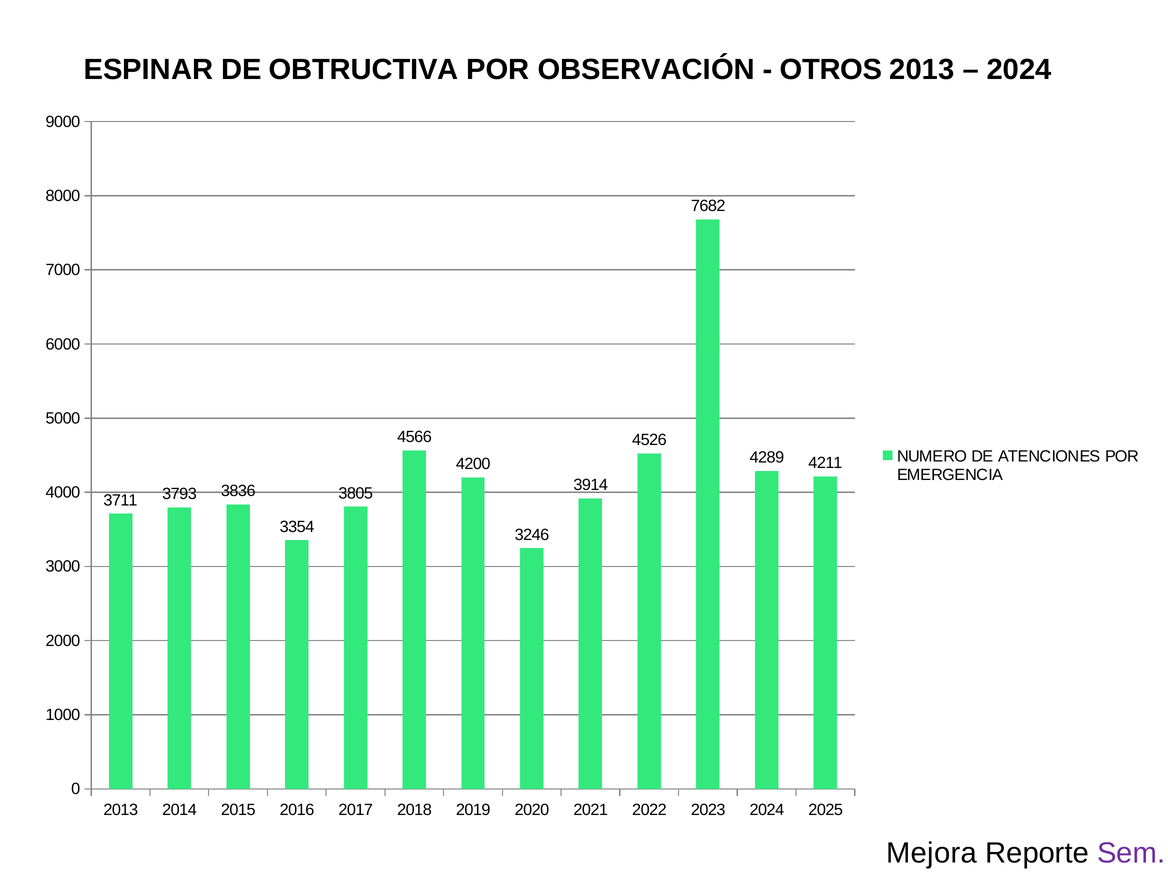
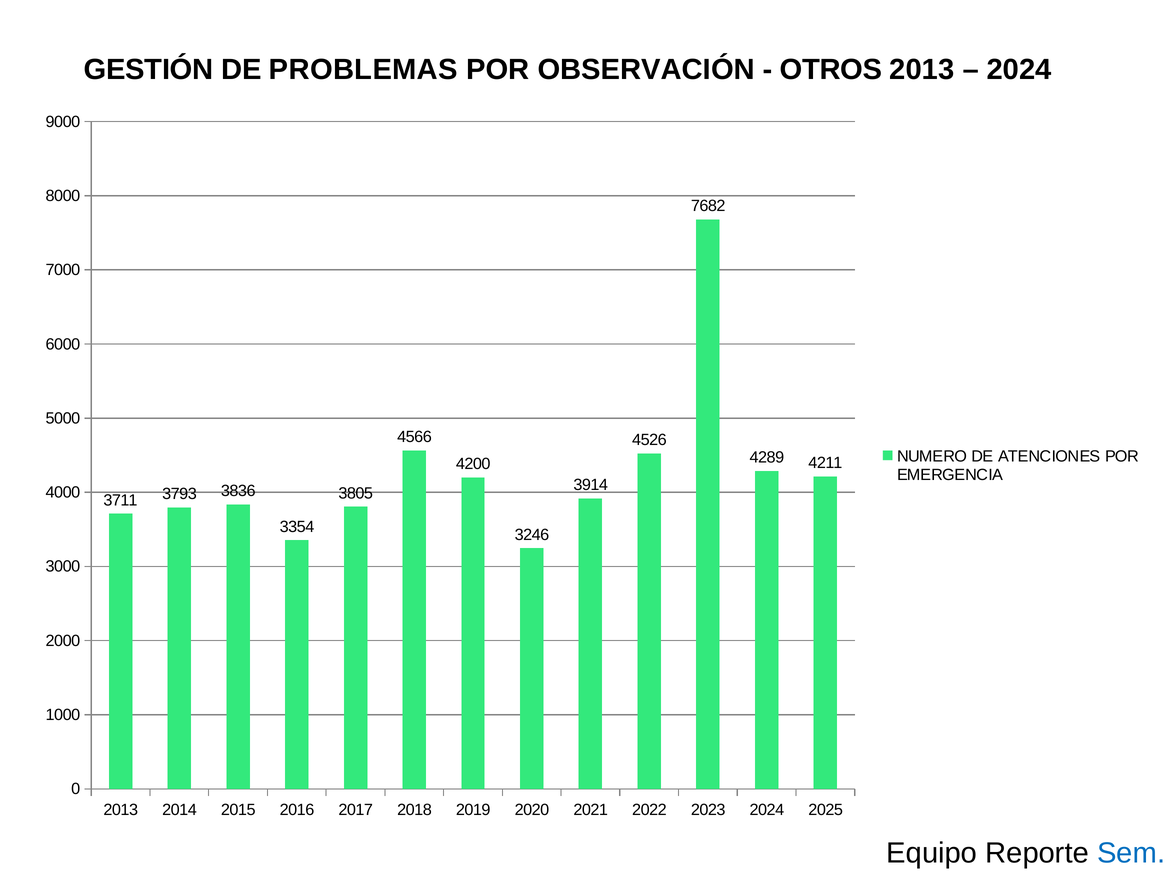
ESPINAR: ESPINAR -> GESTIÓN
OBTRUCTIVA: OBTRUCTIVA -> PROBLEMAS
Mejora: Mejora -> Equipo
Sem colour: purple -> blue
